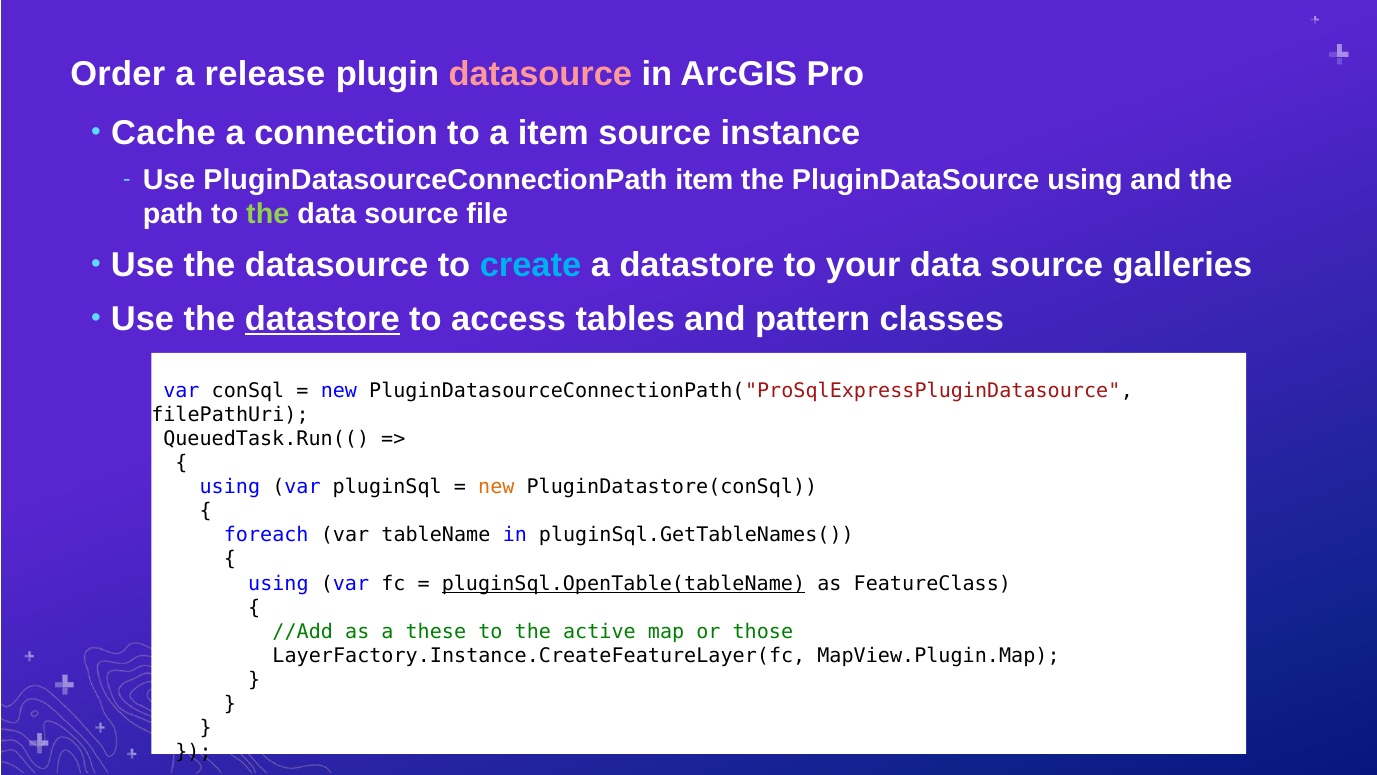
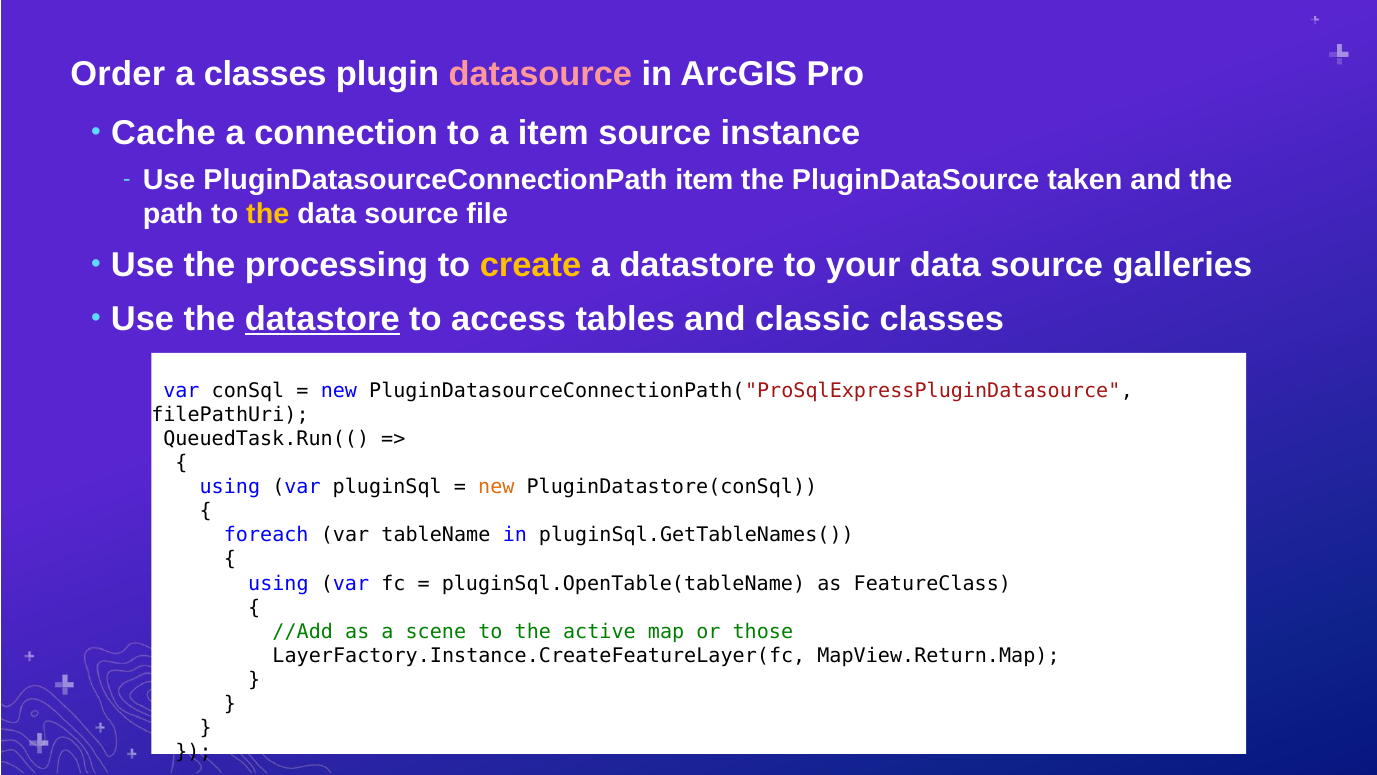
a release: release -> classes
PluginDataSource using: using -> taken
the at (268, 214) colour: light green -> yellow
the datasource: datasource -> processing
create colour: light blue -> yellow
pattern: pattern -> classic
pluginSql.OpenTable(tableName underline: present -> none
these: these -> scene
MapView.Plugin.Map: MapView.Plugin.Map -> MapView.Return.Map
